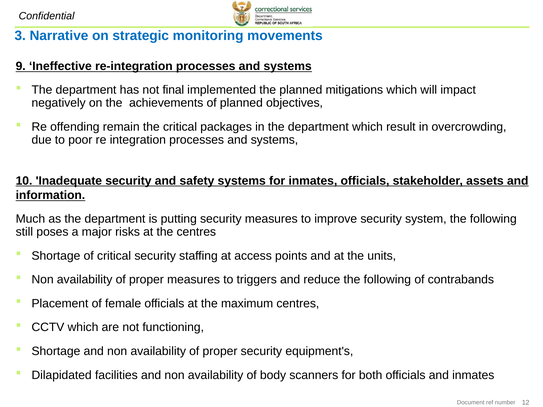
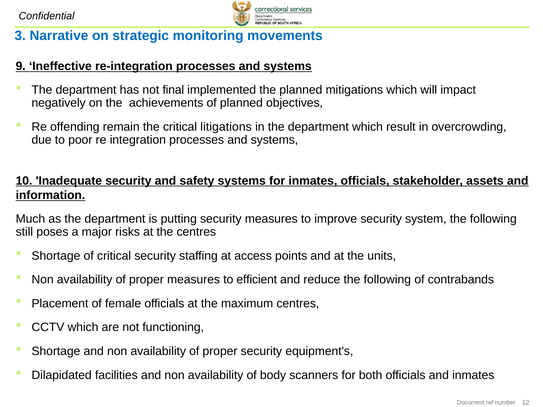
packages: packages -> litigations
triggers: triggers -> efficient
